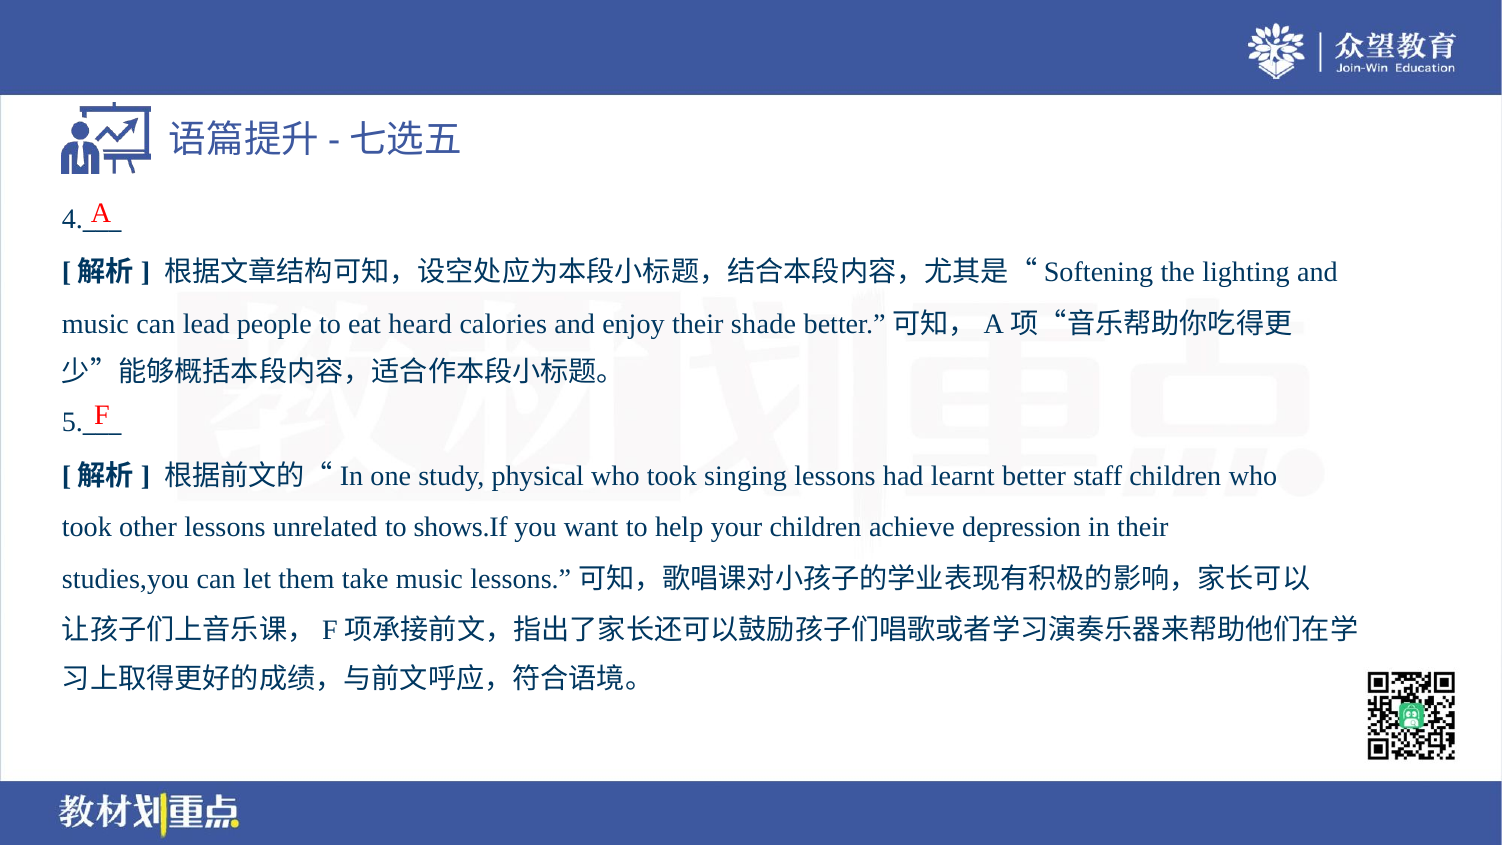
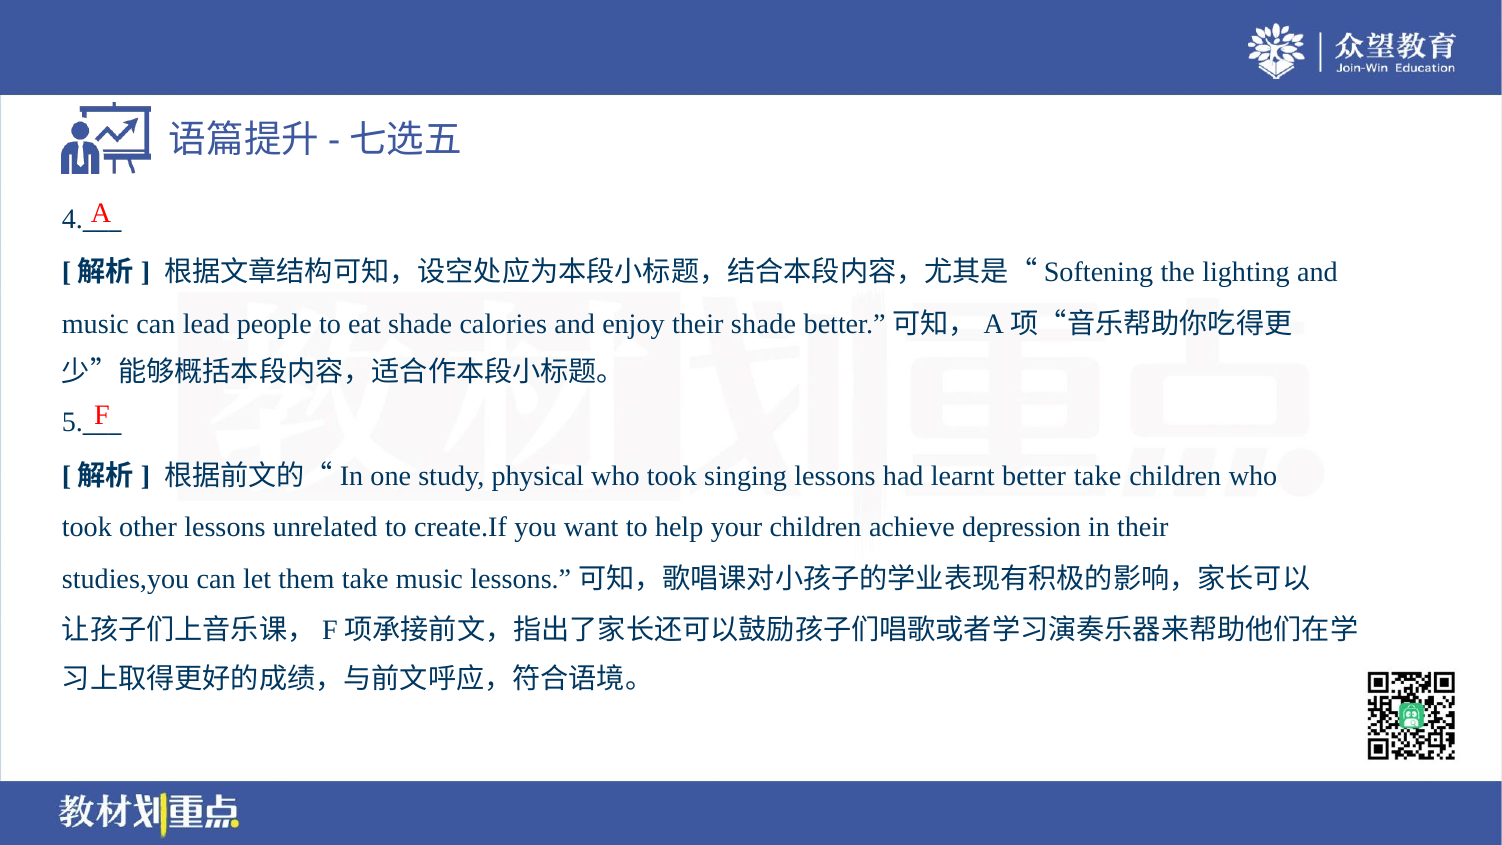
eat heard: heard -> shade
better staff: staff -> take
shows.If: shows.If -> create.If
